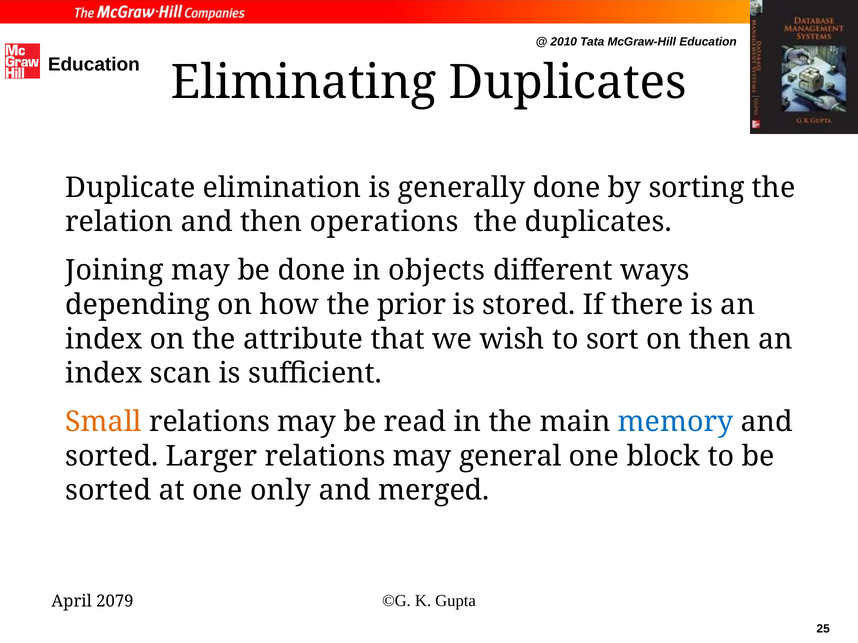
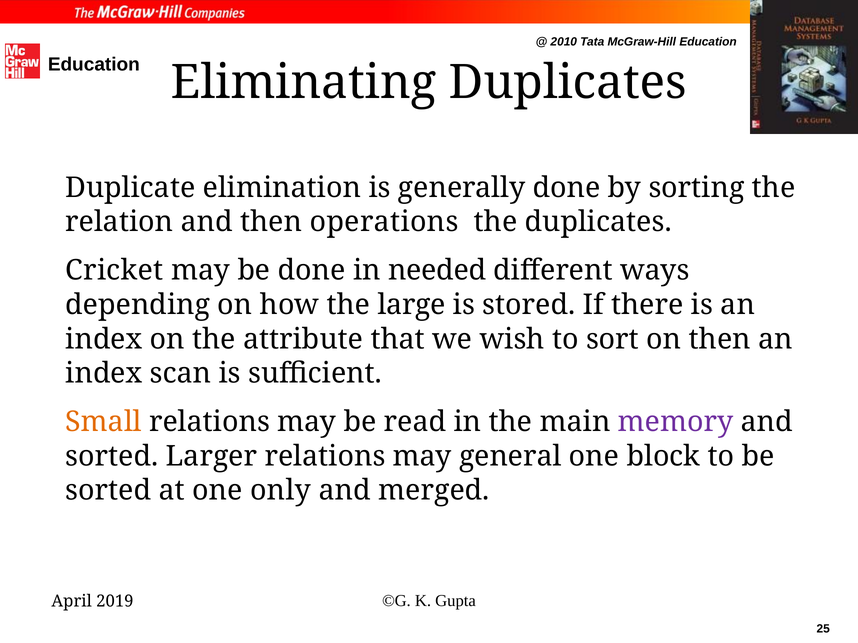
Joining: Joining -> Cricket
objects: objects -> needed
prior: prior -> large
memory colour: blue -> purple
2079: 2079 -> 2019
